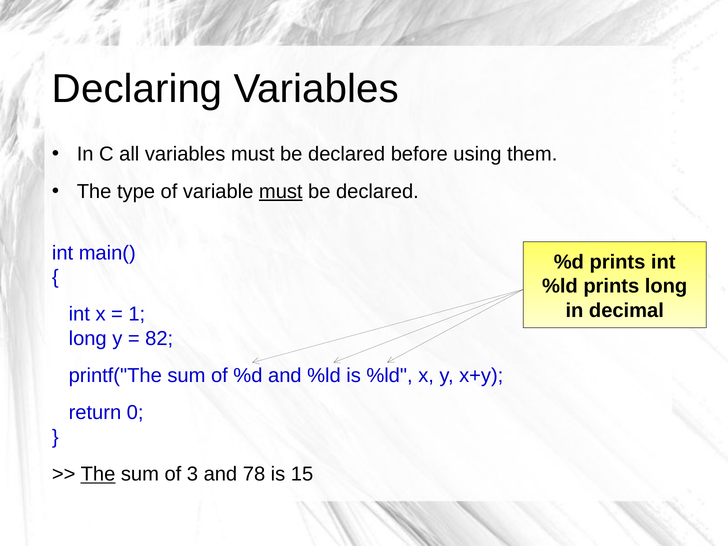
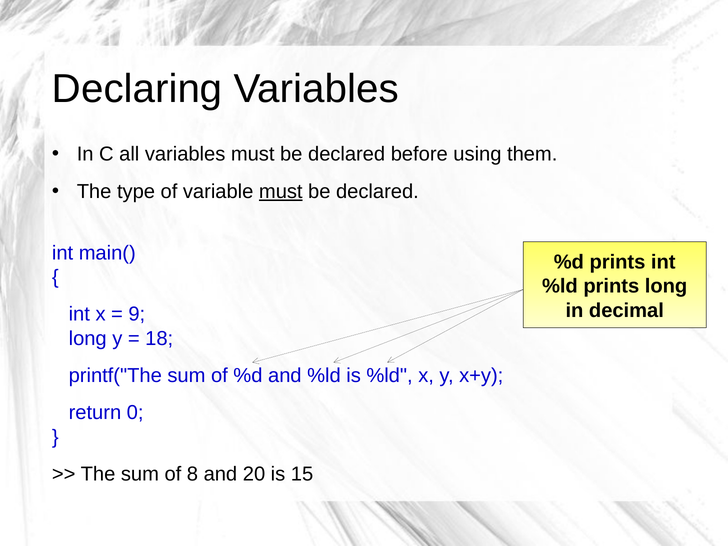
1: 1 -> 9
82: 82 -> 18
The at (98, 474) underline: present -> none
3: 3 -> 8
78: 78 -> 20
